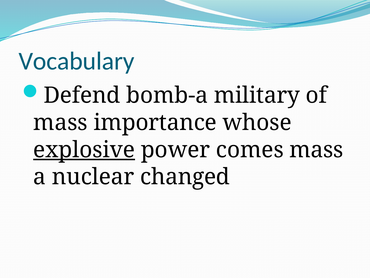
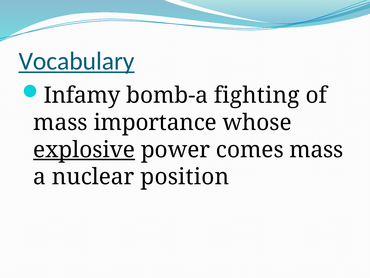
Vocabulary underline: none -> present
Defend: Defend -> Infamy
military: military -> fighting
changed: changed -> position
